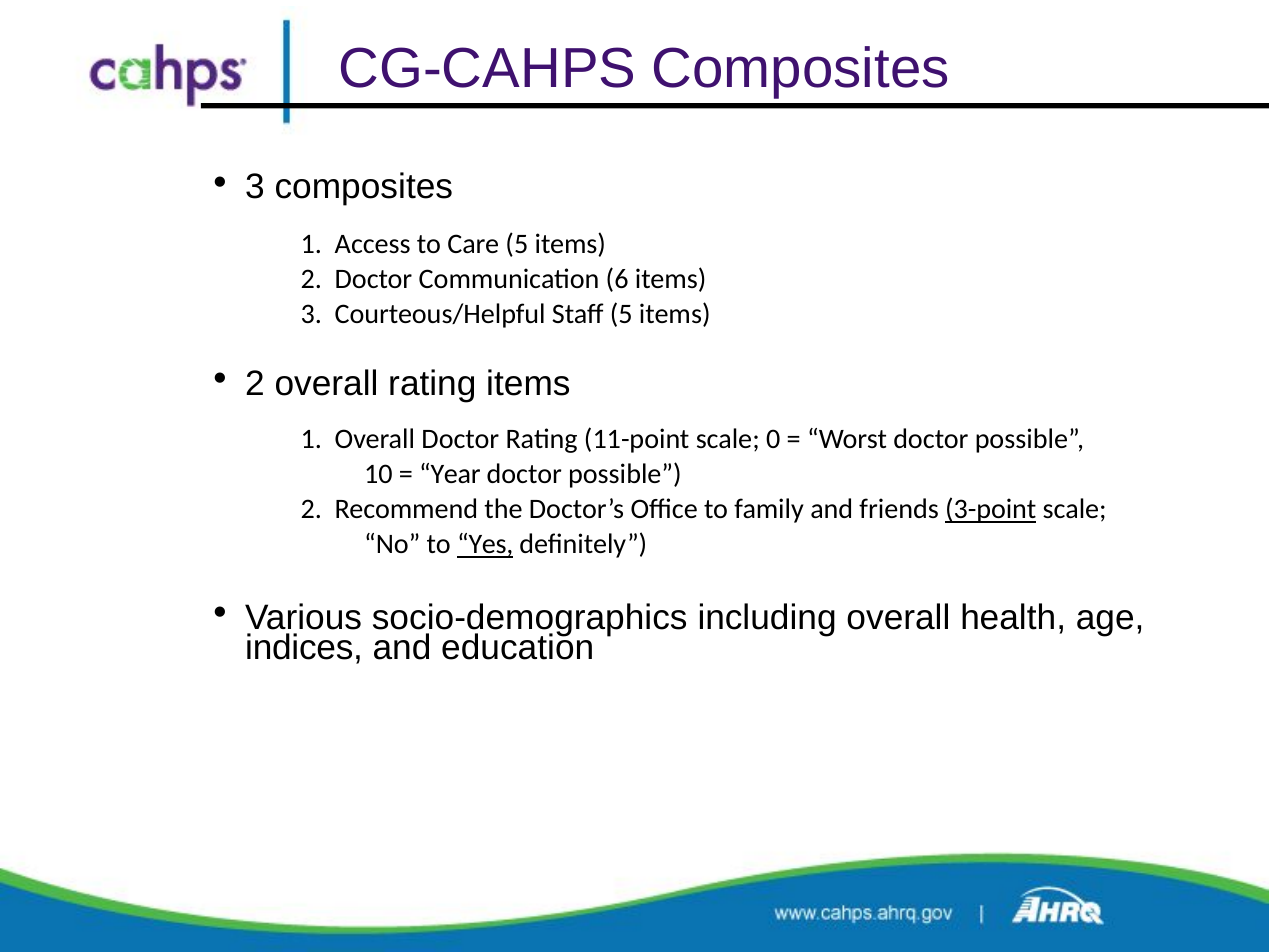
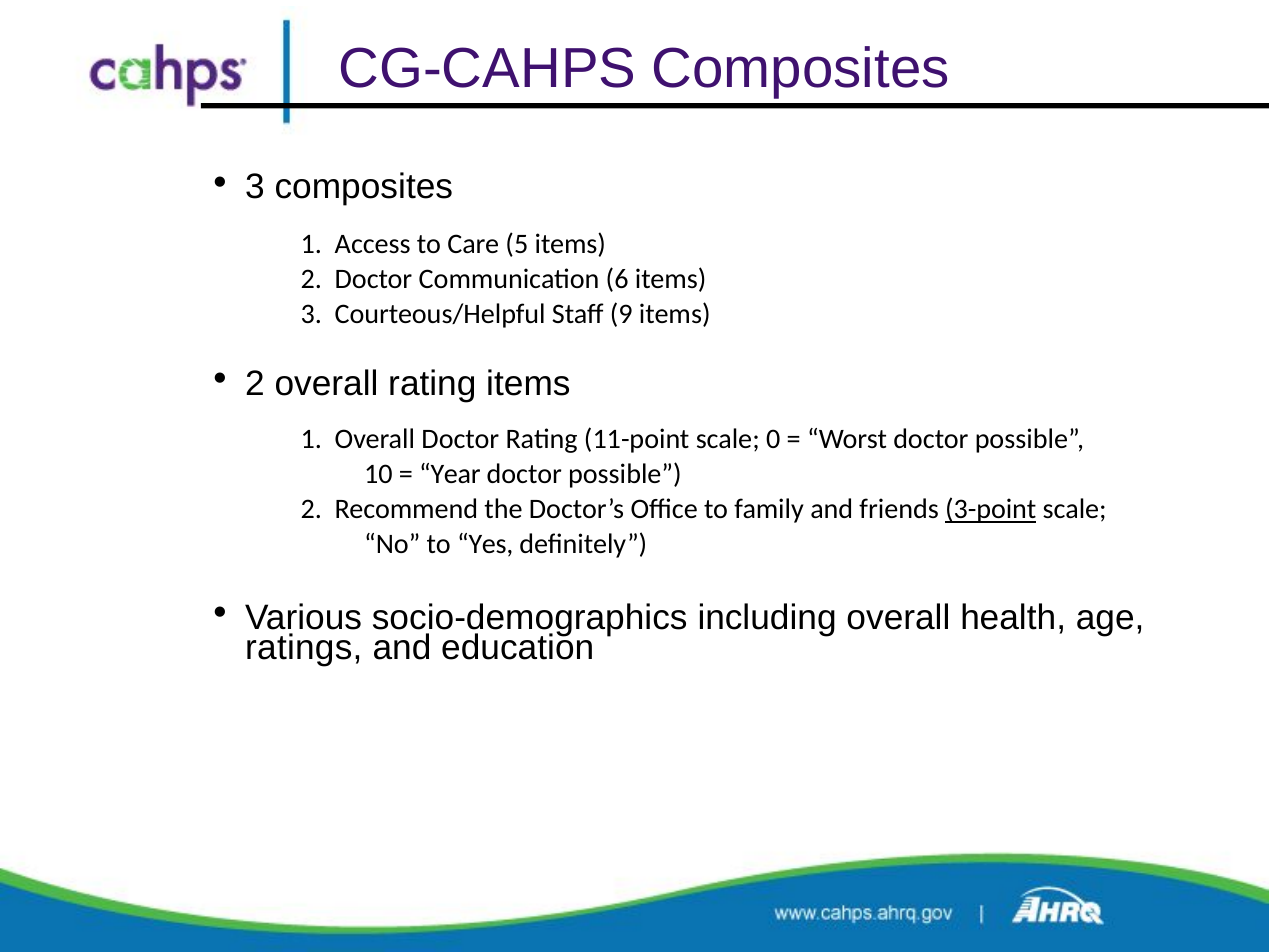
Staff 5: 5 -> 9
Yes underline: present -> none
indices: indices -> ratings
